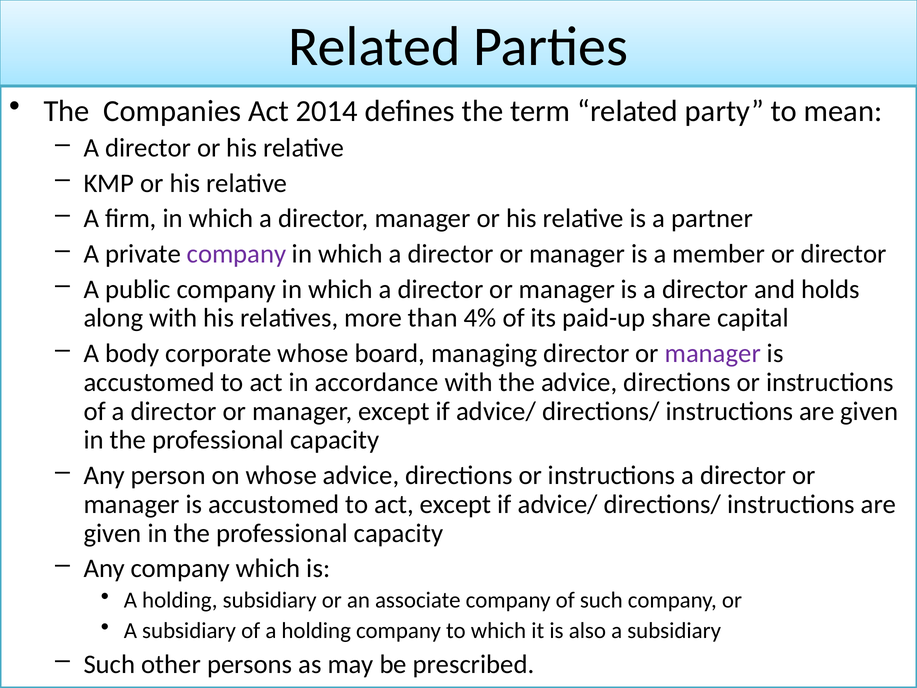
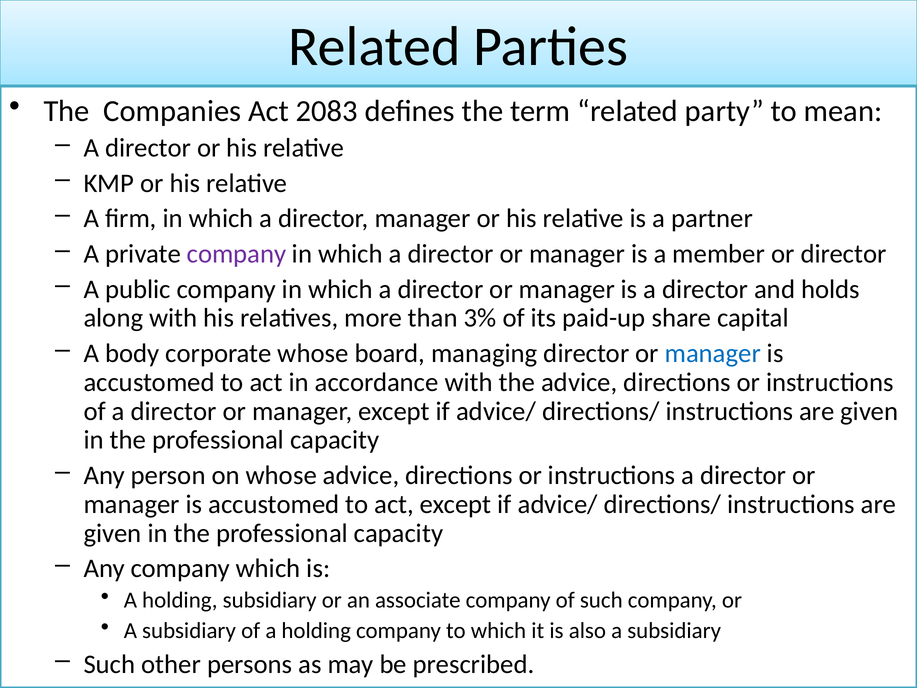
2014: 2014 -> 2083
4%: 4% -> 3%
manager at (713, 353) colour: purple -> blue
